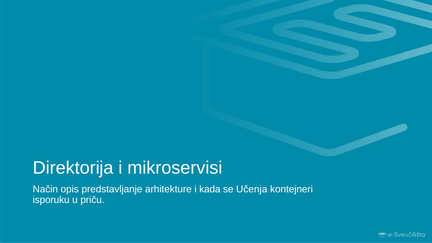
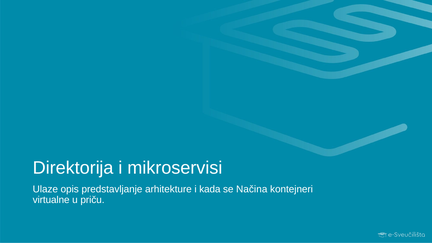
Način: Način -> Ulaze
Učenja: Učenja -> Načina
isporuku: isporuku -> virtualne
